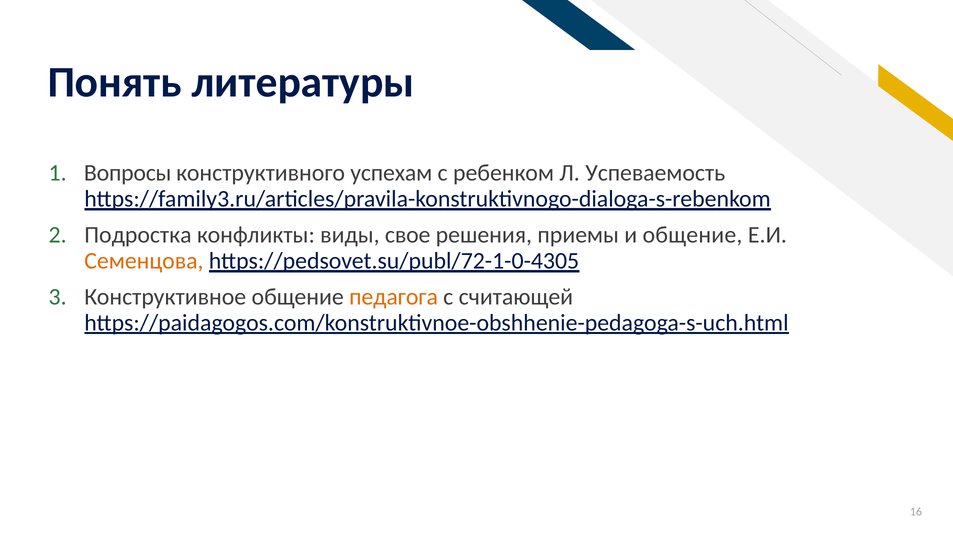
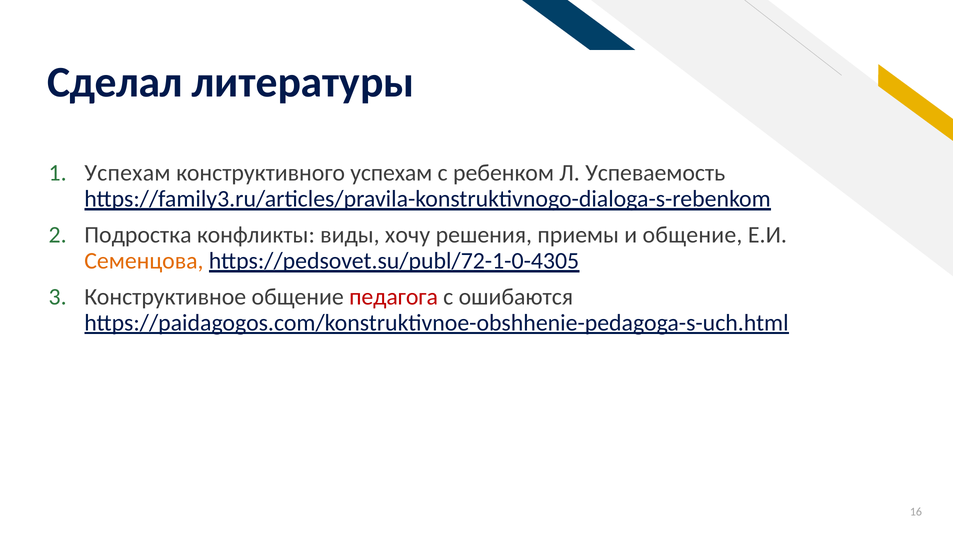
Понять: Понять -> Сделал
Вопросы at (128, 173): Вопросы -> Успехам
свое: свое -> хочу
педагога colour: orange -> red
считающей: считающей -> ошибаются
